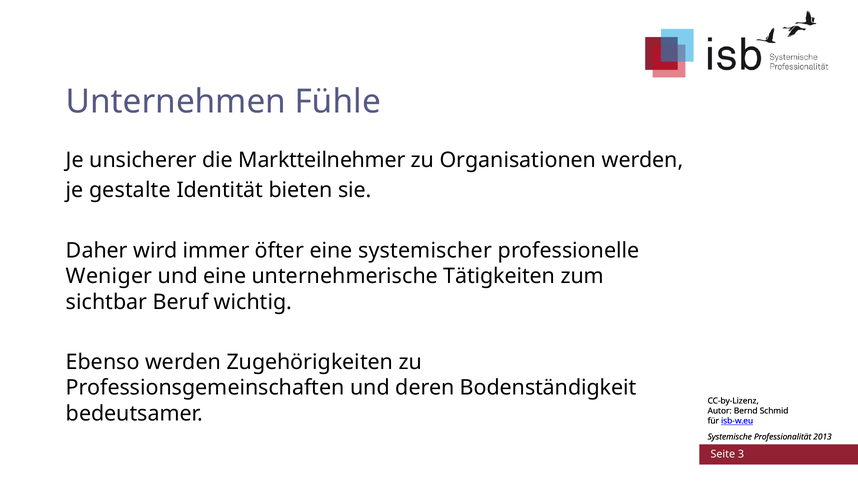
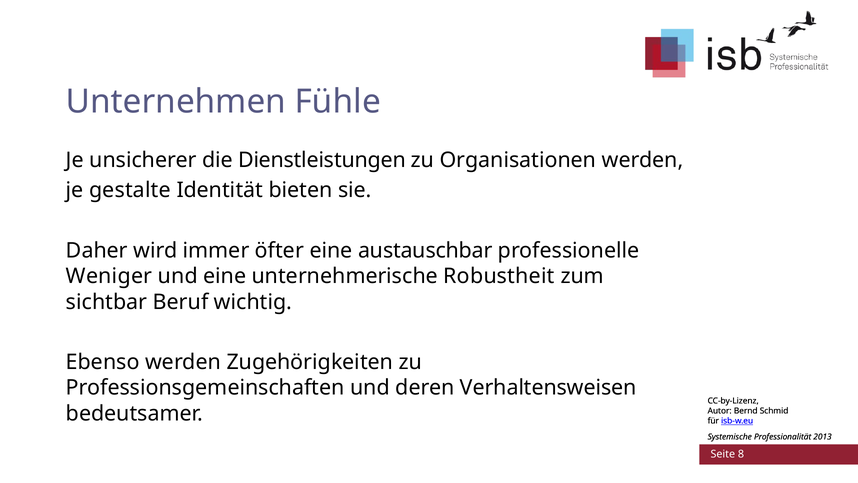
Marktteilnehmer: Marktteilnehmer -> Dienstleistungen
systemischer: systemischer -> austauschbar
Tätigkeiten: Tätigkeiten -> Robustheit
Bodenständigkeit: Bodenständigkeit -> Verhaltensweisen
3: 3 -> 8
